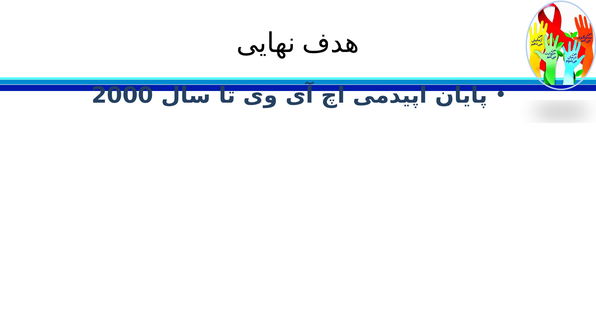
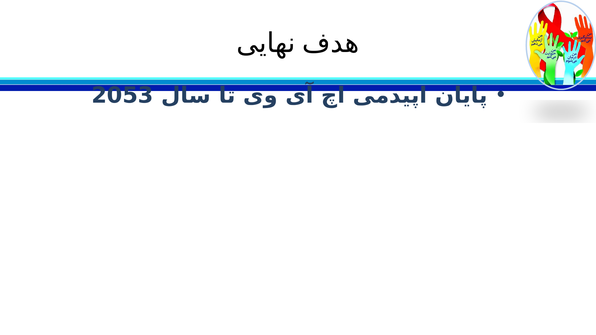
2000: 2000 -> 2053
